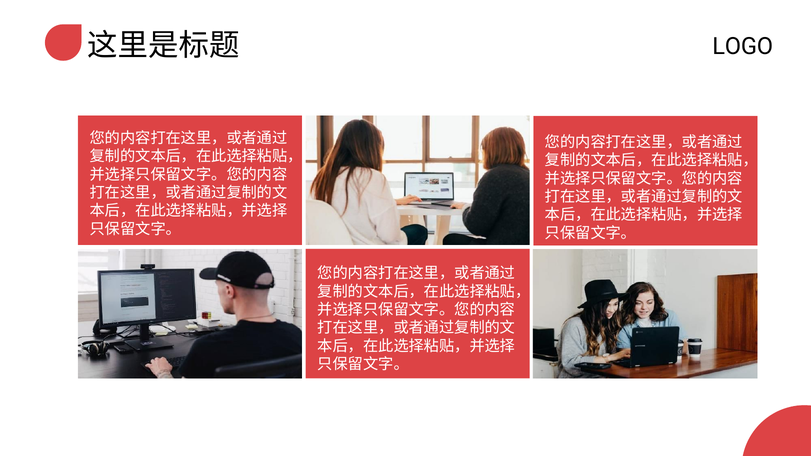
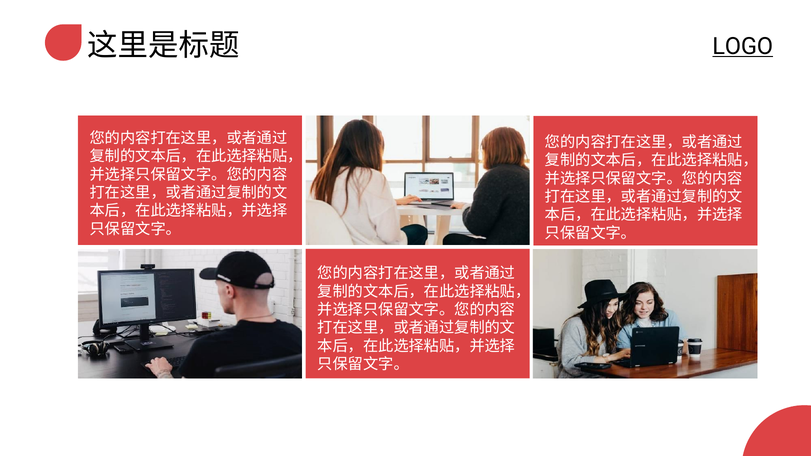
LOGO underline: none -> present
